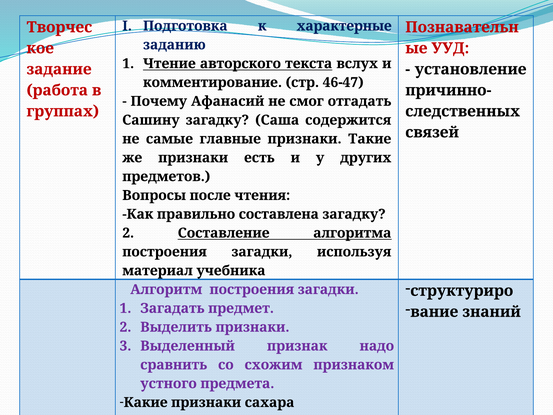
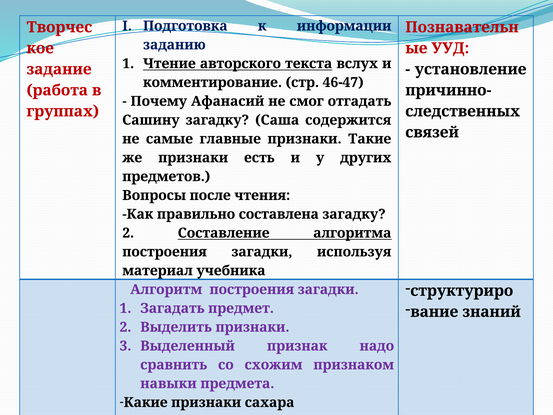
характерные: характерные -> информации
устного: устного -> навыки
